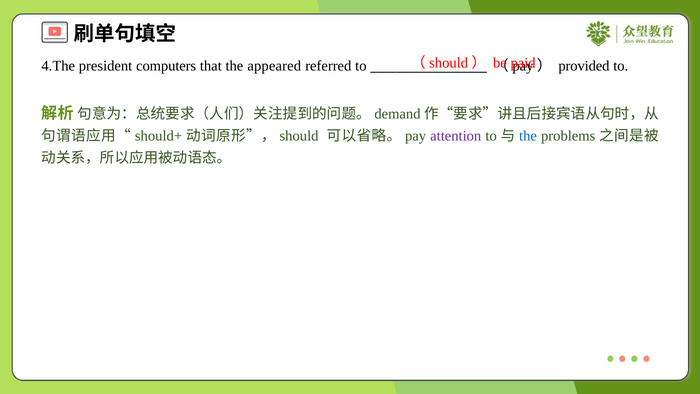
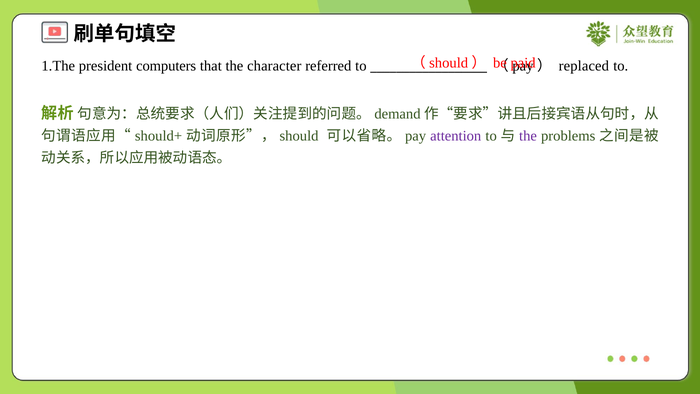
4.The: 4.The -> 1.The
appeared: appeared -> character
provided: provided -> replaced
the at (528, 136) colour: blue -> purple
